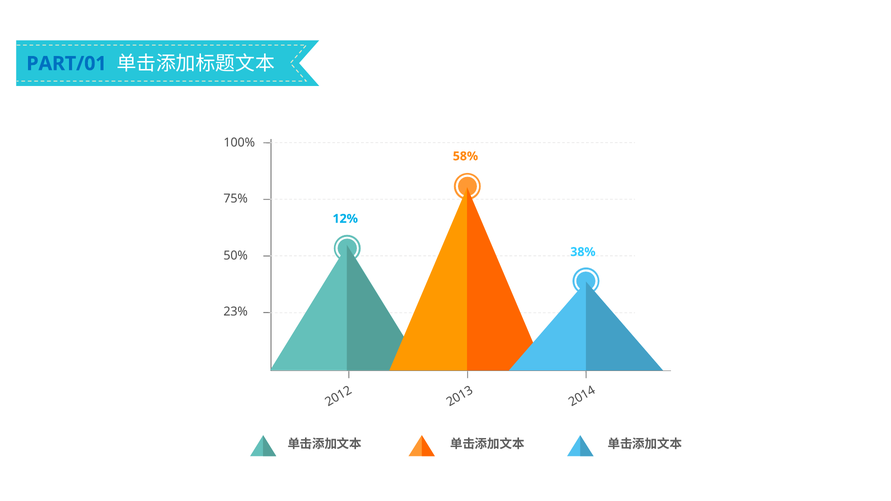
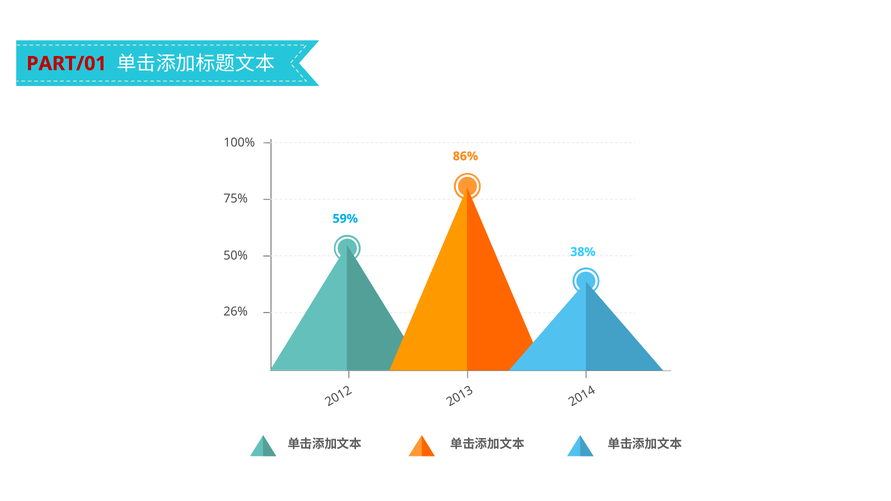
PART/01 colour: blue -> red
58%: 58% -> 86%
12%: 12% -> 59%
23%: 23% -> 26%
